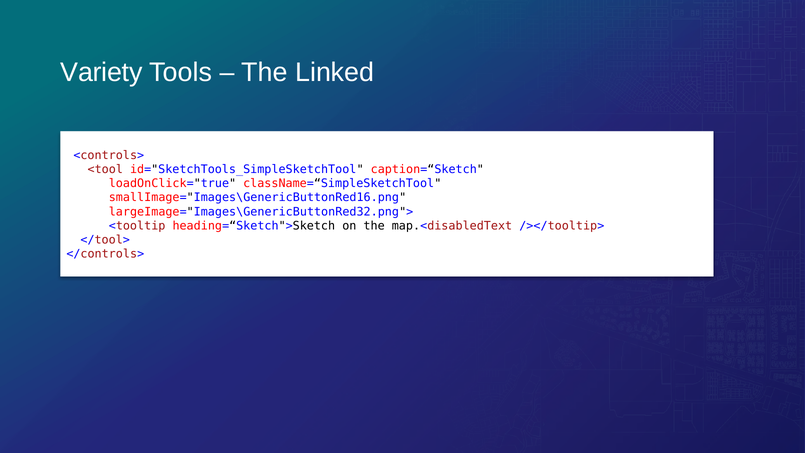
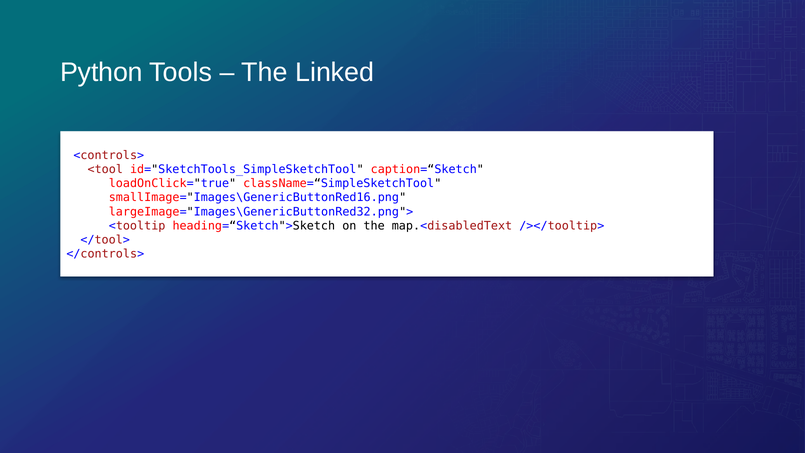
Variety: Variety -> Python
